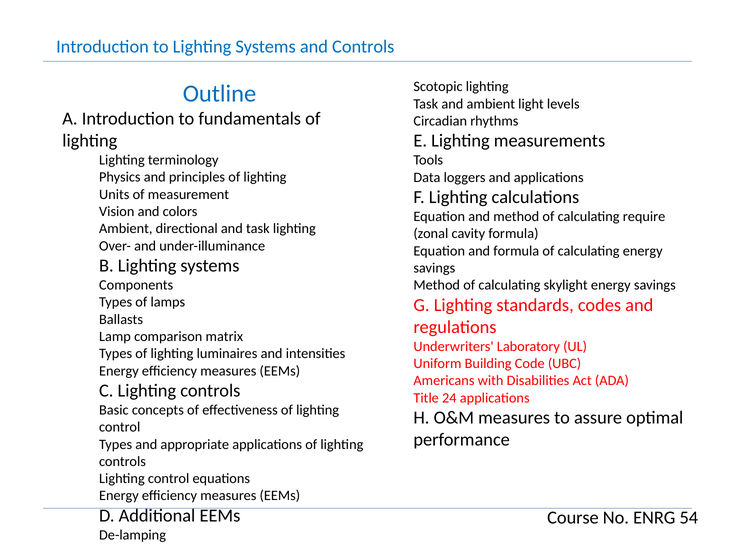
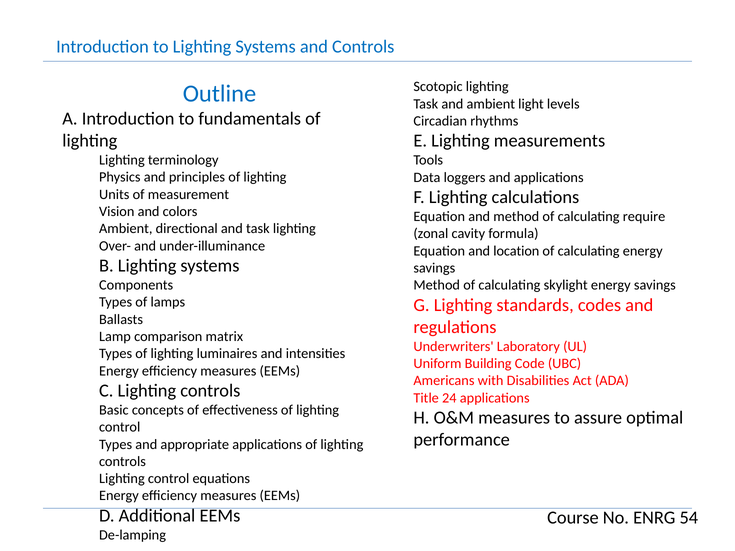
and formula: formula -> location
